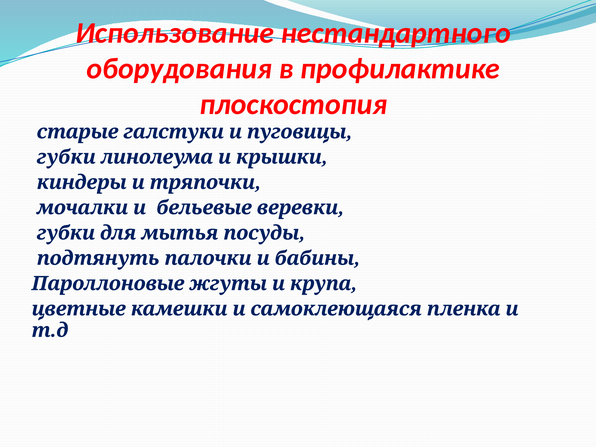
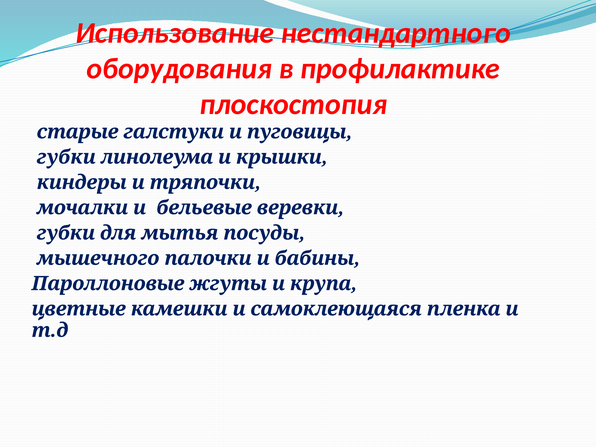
подтянуть: подтянуть -> мышечного
